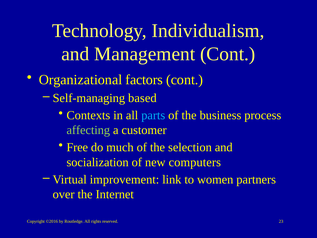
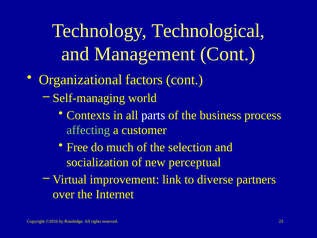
Individualism: Individualism -> Technological
based: based -> world
parts colour: light blue -> white
computers: computers -> perceptual
women: women -> diverse
